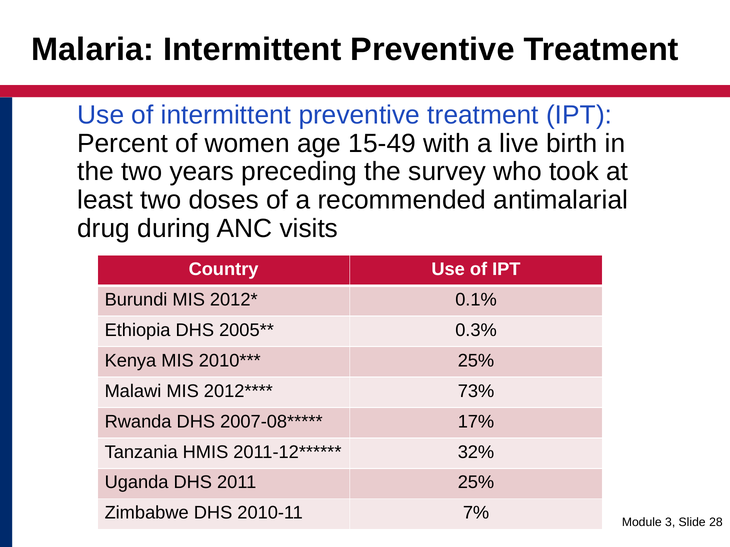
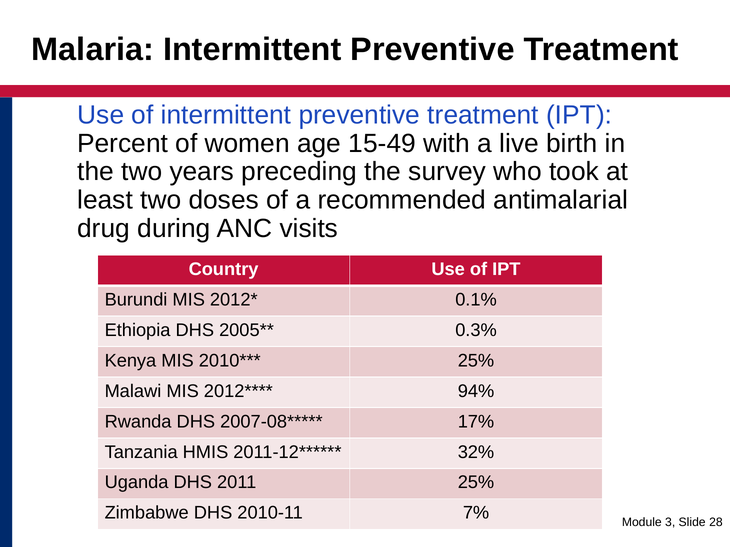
73%: 73% -> 94%
